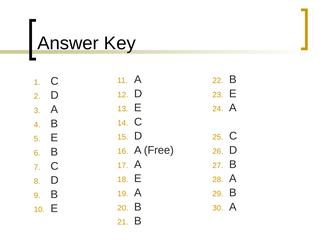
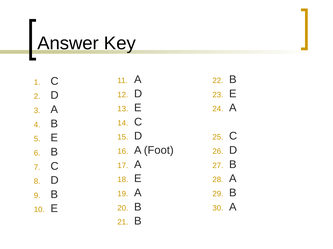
Free: Free -> Foot
